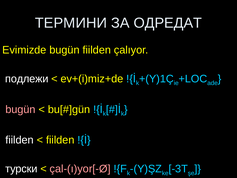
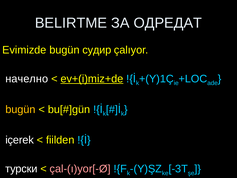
ТЕРМИНИ: ТЕРМИНИ -> BELIRTME
bugün fiilden: fiilden -> судир
подлежи: подлежи -> начелно
ev+(i)miz+de underline: none -> present
bugün at (20, 109) colour: pink -> yellow
fiilden at (20, 140): fiilden -> içerek
